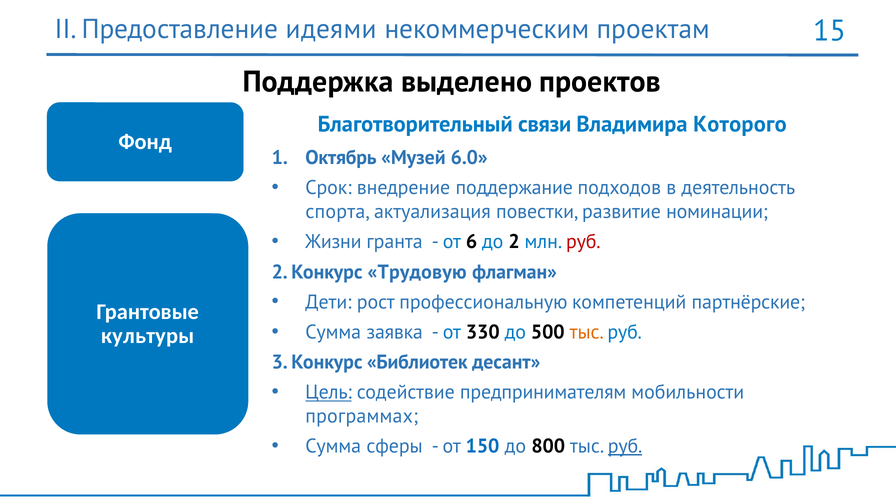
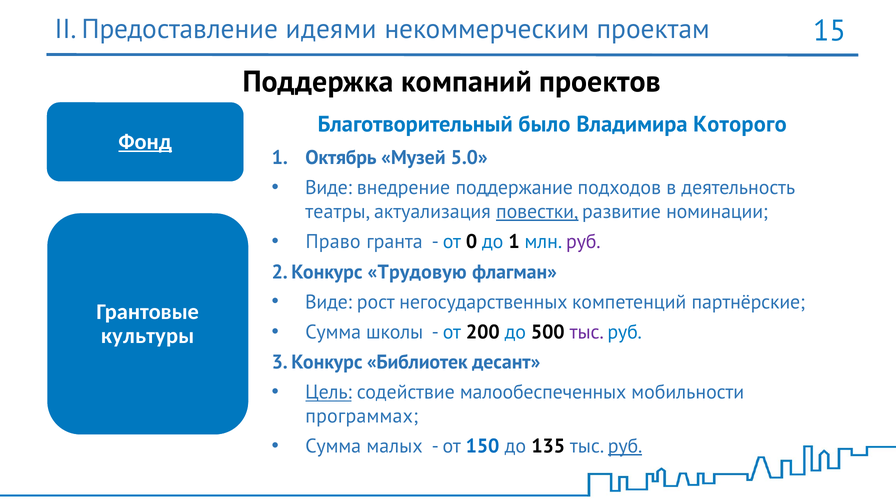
выделено: выделено -> компаний
связи: связи -> было
Фонд underline: none -> present
6.0: 6.0 -> 5.0
Срок at (328, 188): Срок -> Виде
спорта: спорта -> театры
повестки underline: none -> present
Жизни: Жизни -> Право
6: 6 -> 0
до 2: 2 -> 1
руб at (583, 242) colour: red -> purple
Дети at (328, 302): Дети -> Виде
профессиональную: профессиональную -> негосударственных
заявка: заявка -> школы
330: 330 -> 200
тыс at (587, 332) colour: orange -> purple
предпринимателям: предпринимателям -> малообеспеченных
сферы: сферы -> малых
800: 800 -> 135
